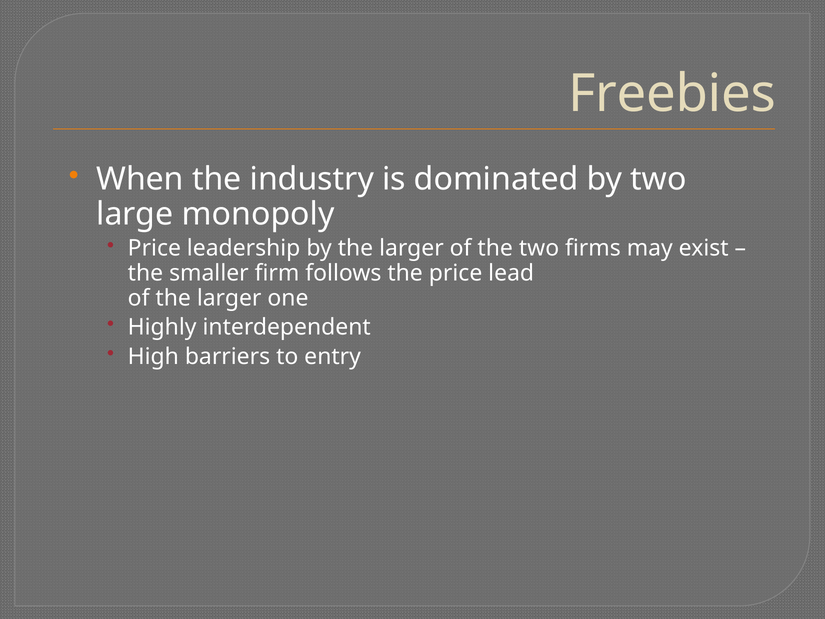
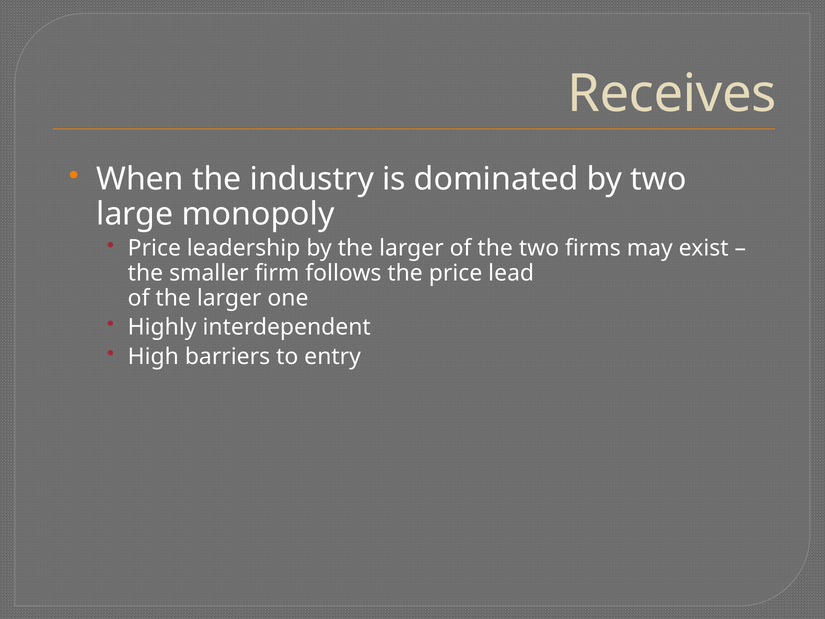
Freebies: Freebies -> Receives
